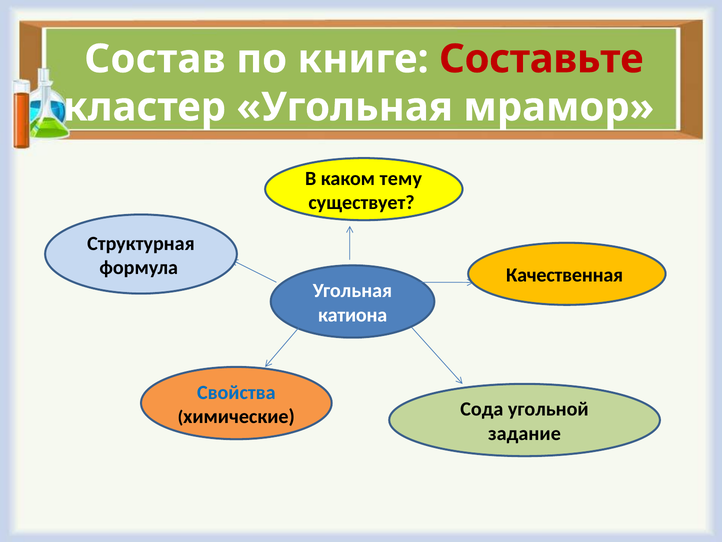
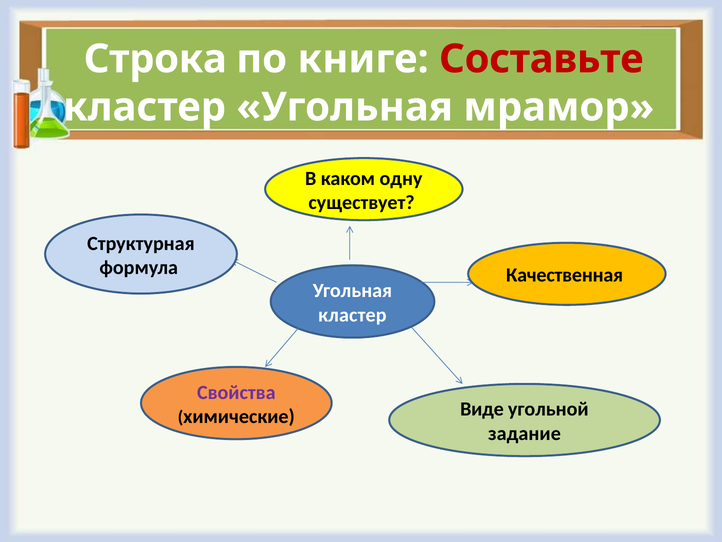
Состав: Состав -> Строка
тему: тему -> одну
катиона at (353, 315): катиона -> кластер
Свойства colour: blue -> purple
Сода: Сода -> Виде
